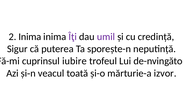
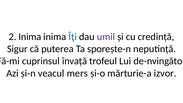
Îţi colour: purple -> blue
iubire: iubire -> învață
toată: toată -> mers
